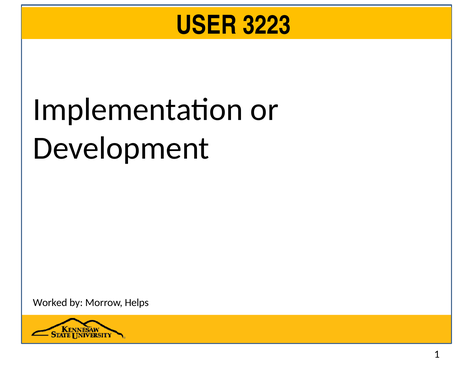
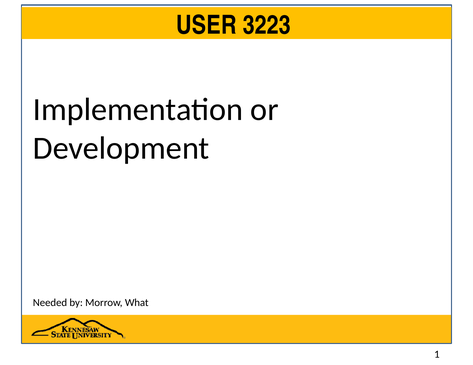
Worked: Worked -> Needed
Helps: Helps -> What
